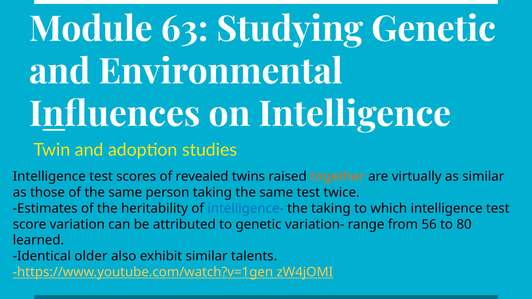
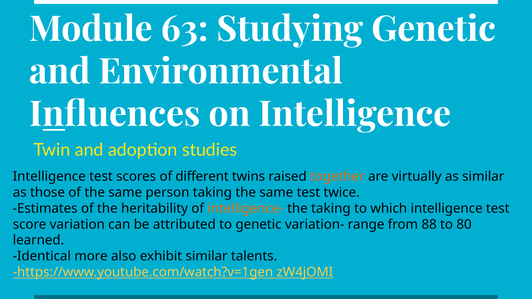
revealed: revealed -> different
intelligence- colour: blue -> orange
56: 56 -> 88
older: older -> more
